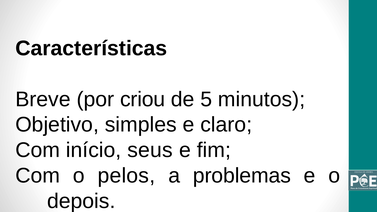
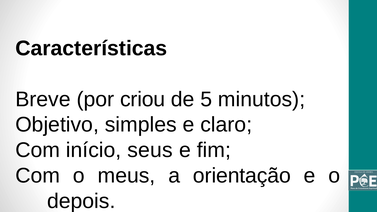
pelos: pelos -> meus
problemas: problemas -> orientação
